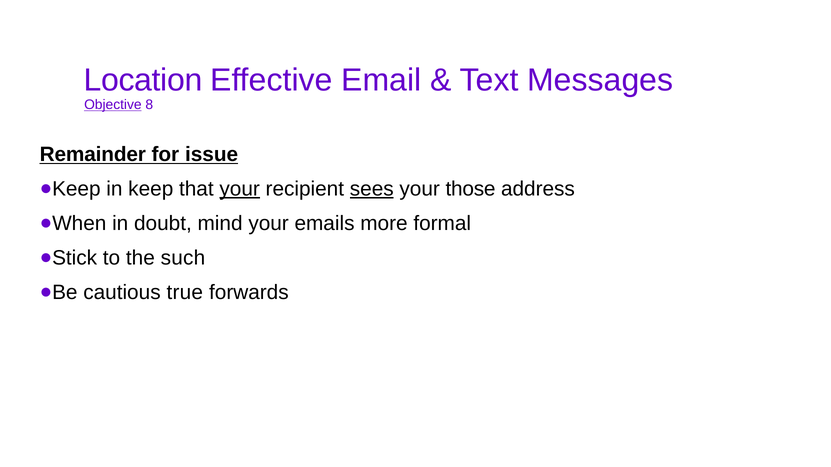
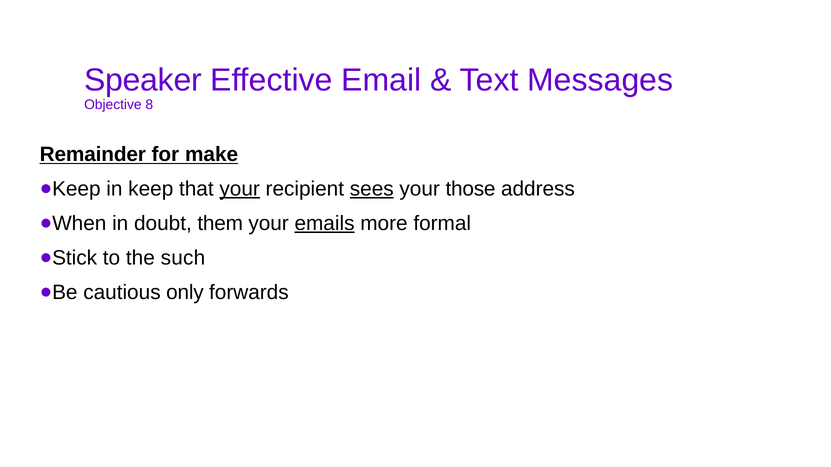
Location: Location -> Speaker
Objective underline: present -> none
issue: issue -> make
mind: mind -> them
emails underline: none -> present
true: true -> only
